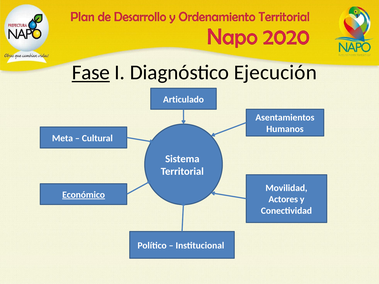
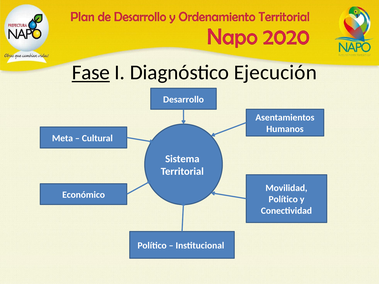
Articulado: Articulado -> Desarrollo
Económico underline: present -> none
Actores at (283, 199): Actores -> Político
